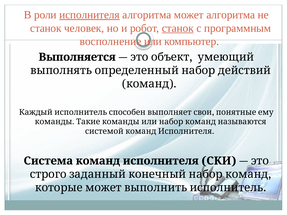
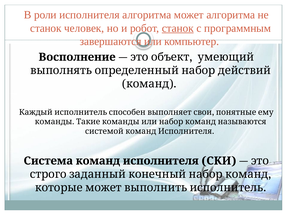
исполнителя at (89, 15) underline: present -> none
восполнение: восполнение -> завершаются
Выполняется: Выполняется -> Восполнение
